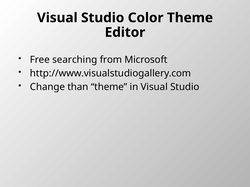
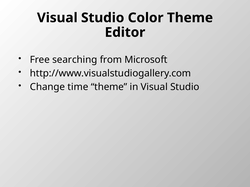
than: than -> time
